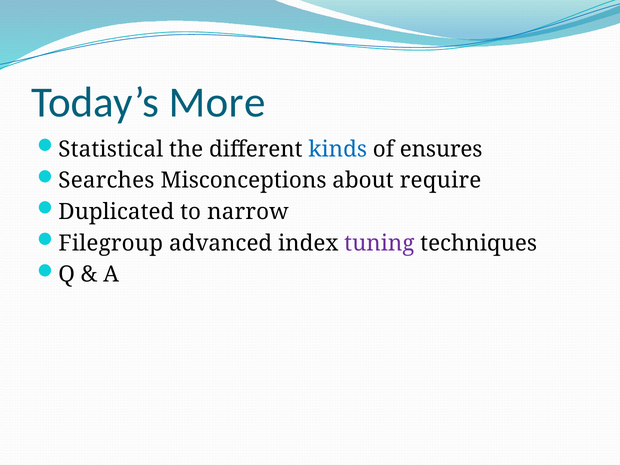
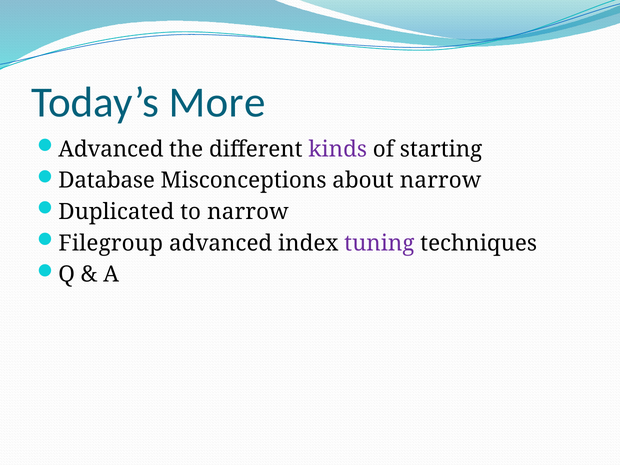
Statistical at (111, 149): Statistical -> Advanced
kinds colour: blue -> purple
ensures: ensures -> starting
Searches: Searches -> Database
about require: require -> narrow
